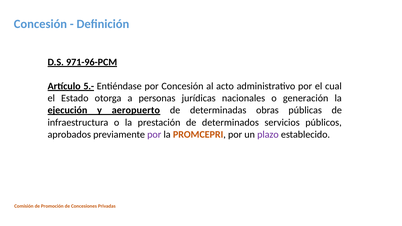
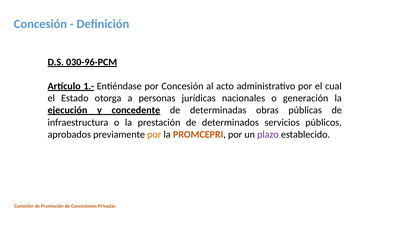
971-96-PCM: 971-96-PCM -> 030-96-PCM
5.-: 5.- -> 1.-
aeropuerto: aeropuerto -> concedente
por at (154, 134) colour: purple -> orange
